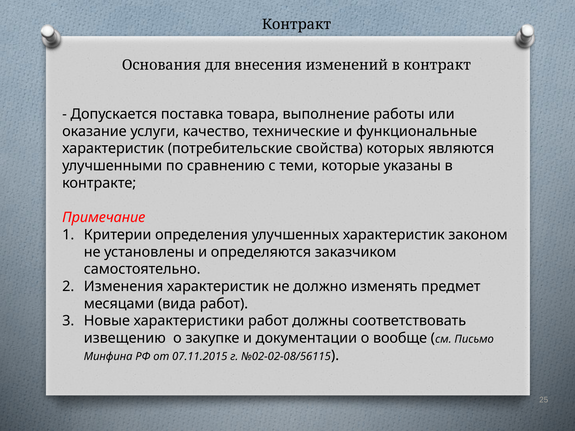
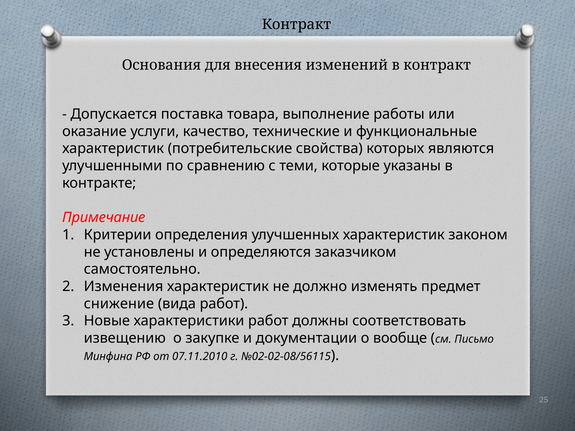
месяцами: месяцами -> снижение
07.11.2015: 07.11.2015 -> 07.11.2010
